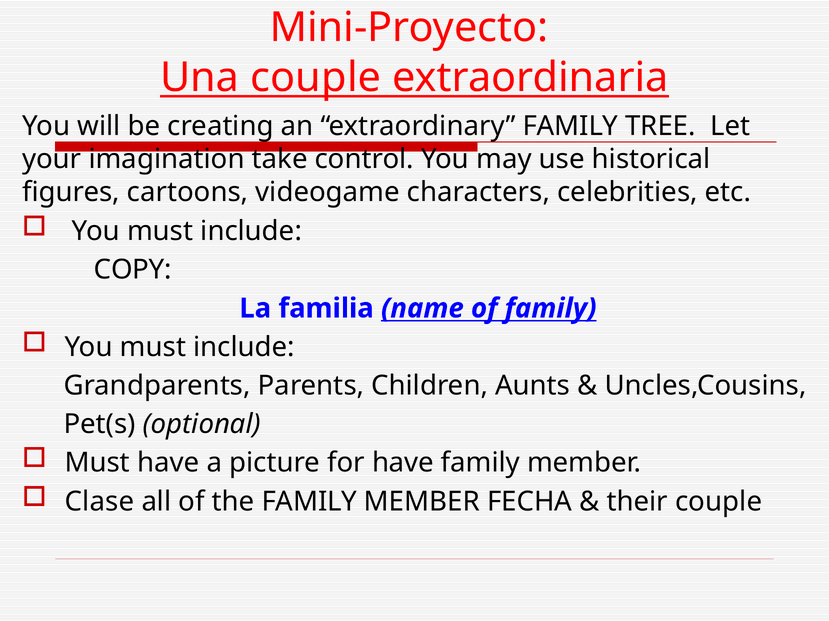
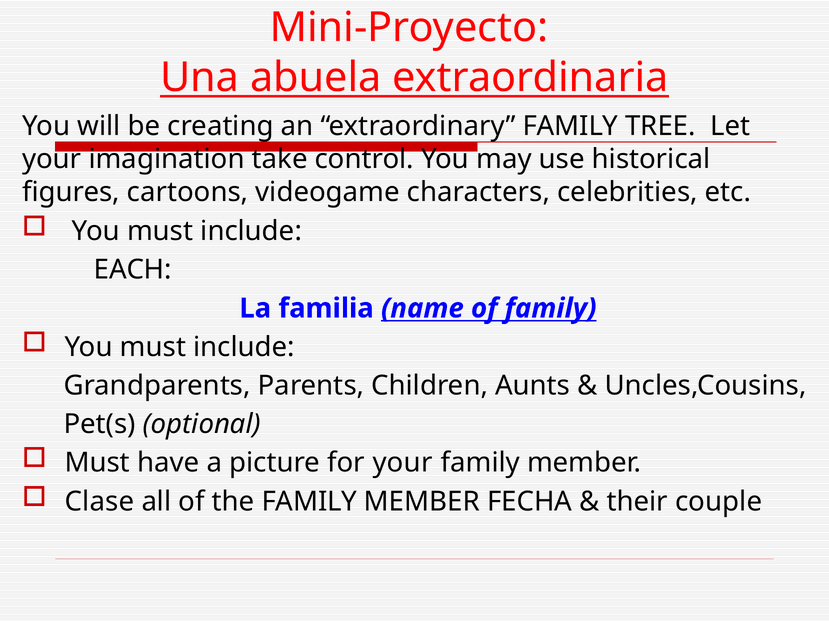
Una couple: couple -> abuela
COPY: COPY -> EACH
for have: have -> your
